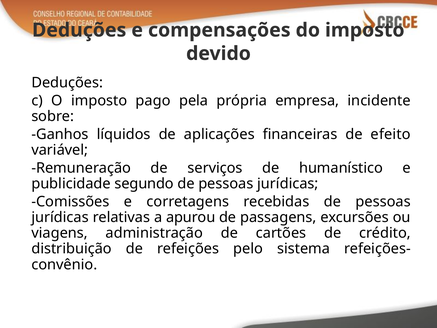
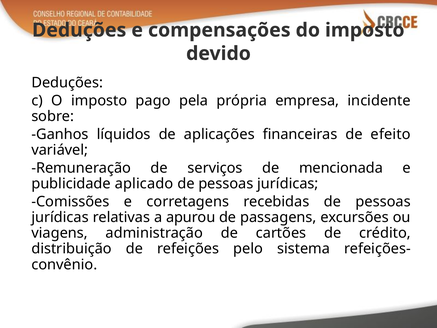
humanístico: humanístico -> mencionada
segundo: segundo -> aplicado
